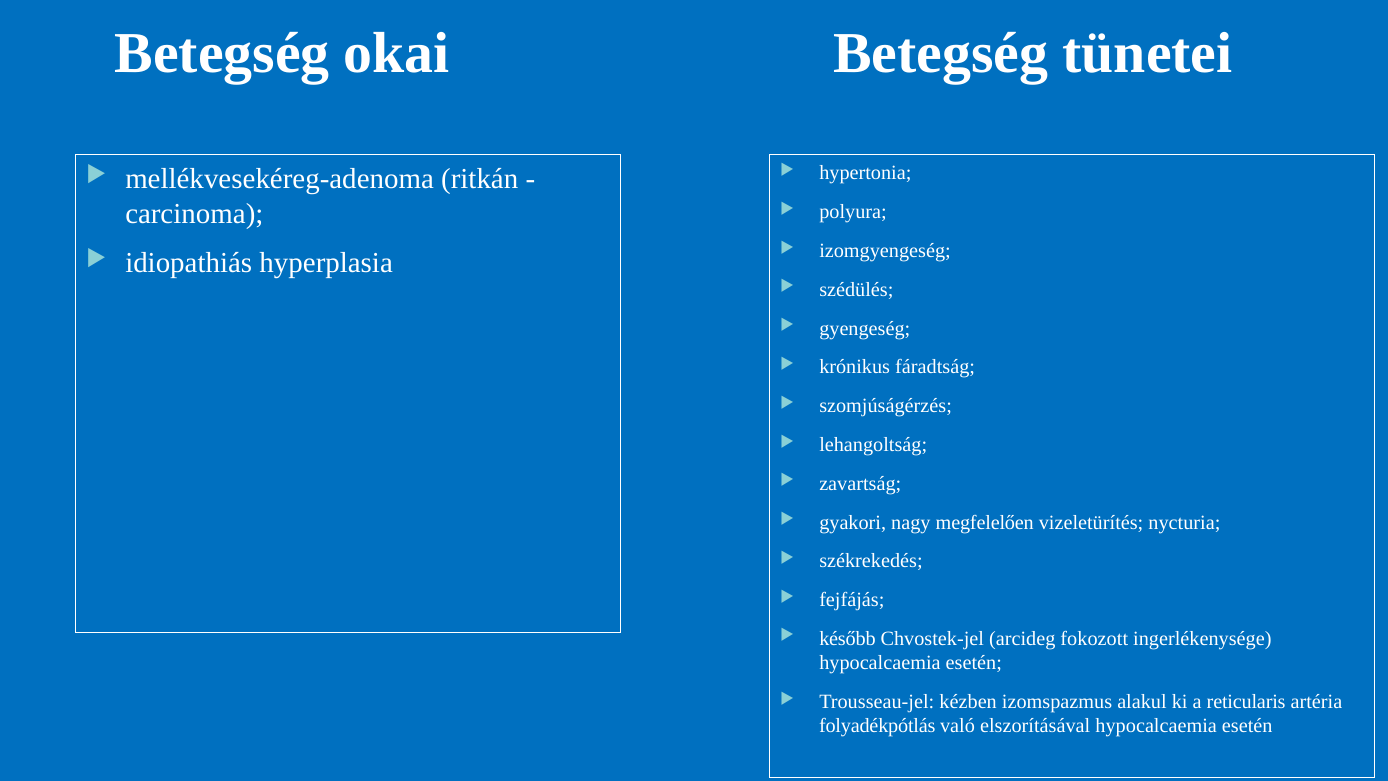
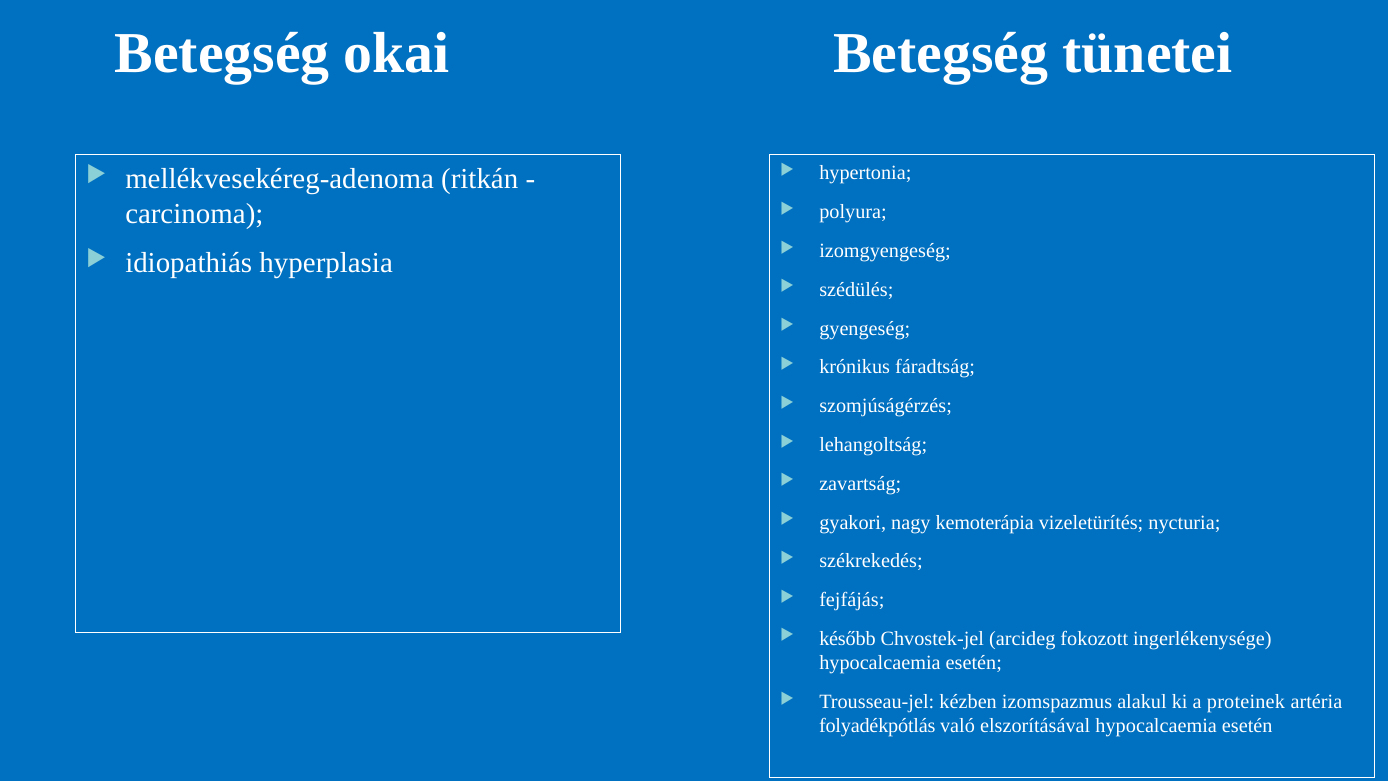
megfelelően: megfelelően -> kemoterápia
reticularis: reticularis -> proteinek
